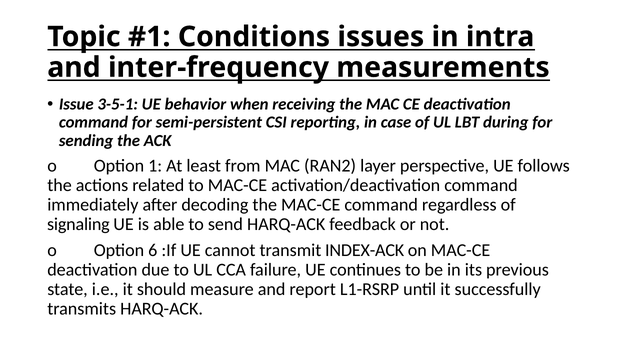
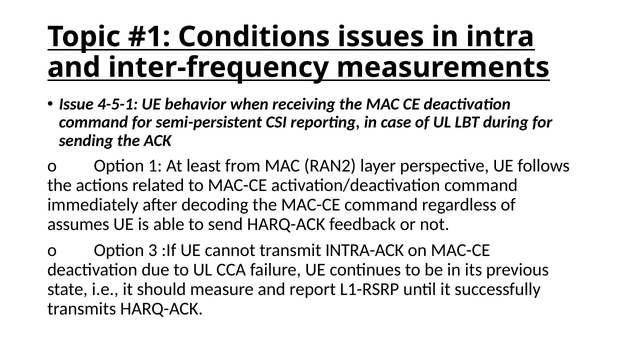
3-5-1: 3-5-1 -> 4-5-1
signaling: signaling -> assumes
6: 6 -> 3
INDEX-ACK: INDEX-ACK -> INTRA-ACK
